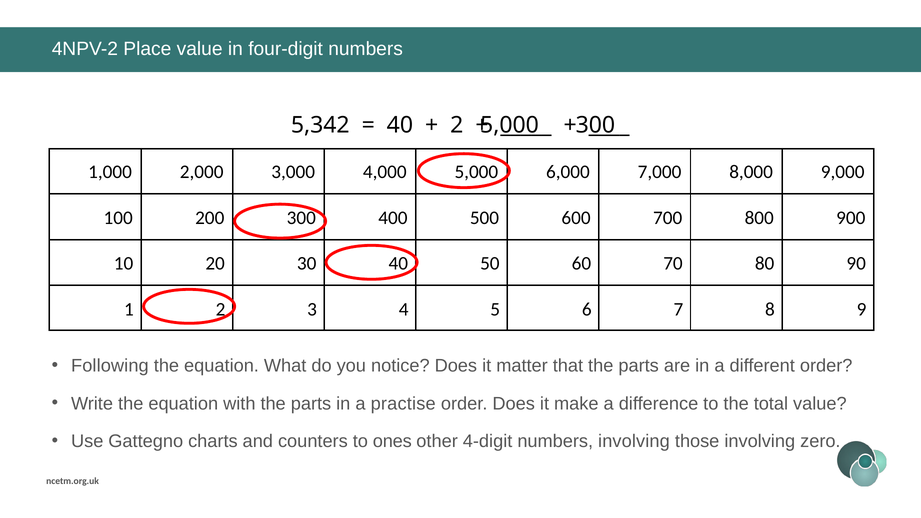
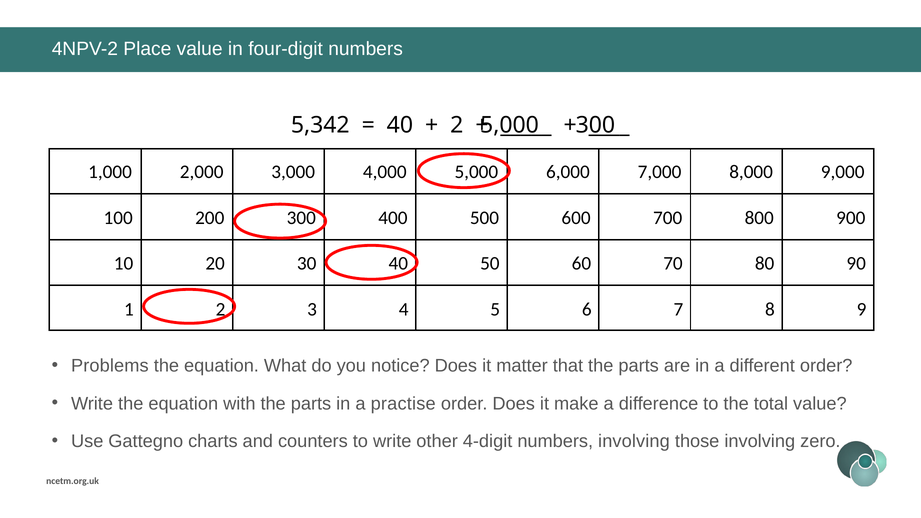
Following: Following -> Problems
to ones: ones -> write
